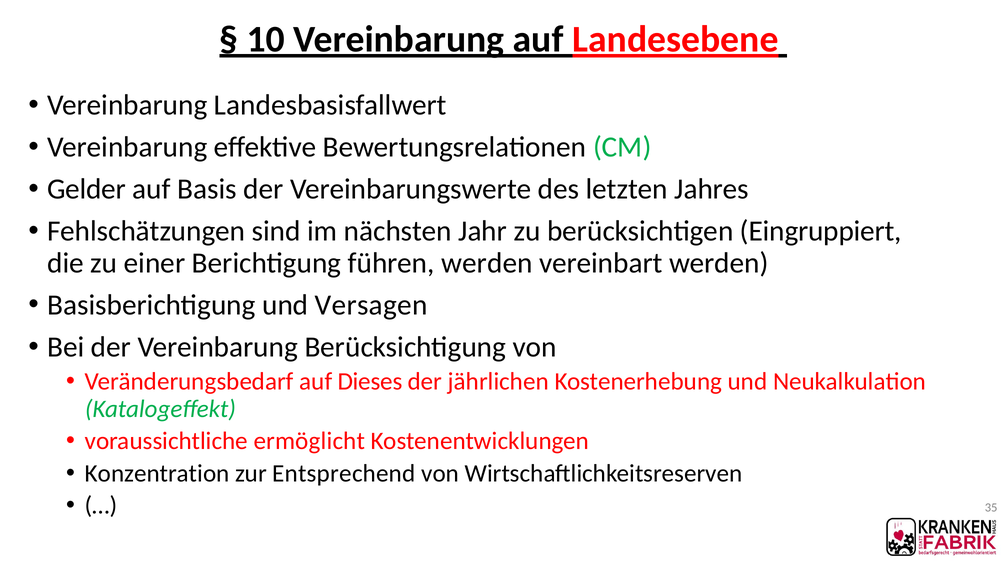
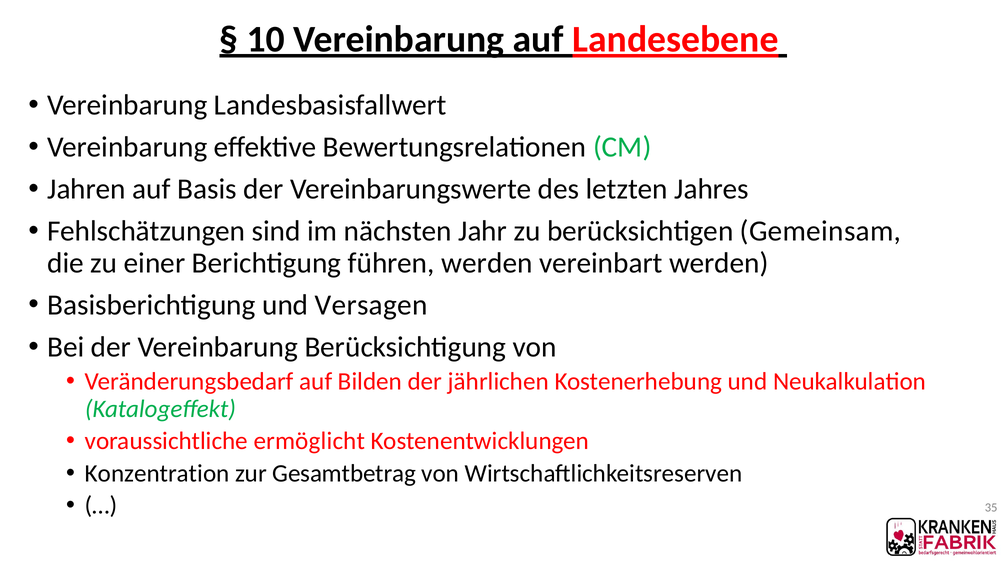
Gelder: Gelder -> Jahren
Eingruppiert: Eingruppiert -> Gemeinsam
Dieses: Dieses -> Bilden
Entsprechend: Entsprechend -> Gesamtbetrag
